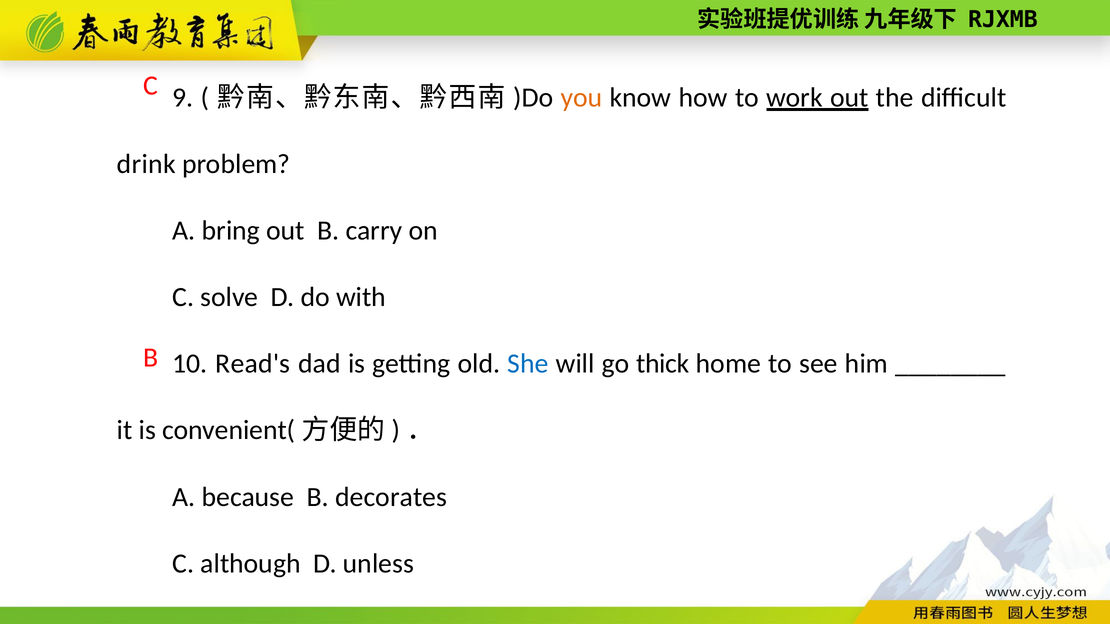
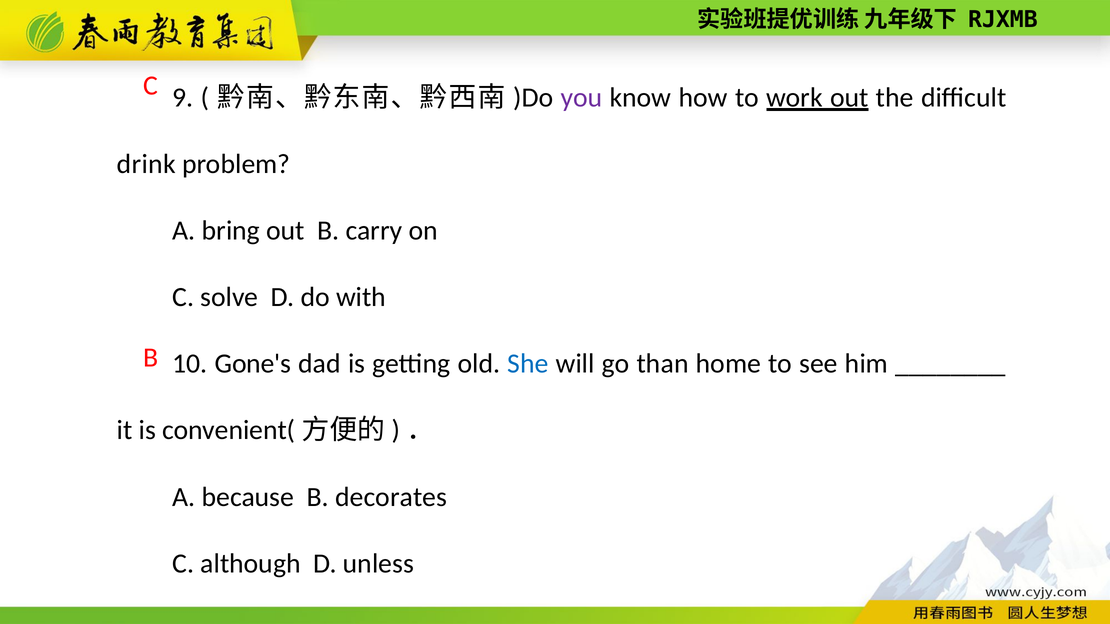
you colour: orange -> purple
Read's: Read's -> Gone's
thick: thick -> than
